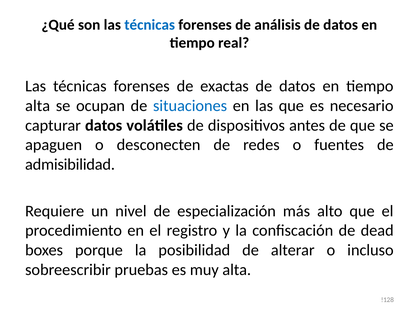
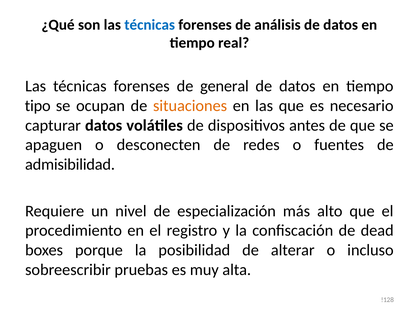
exactas: exactas -> general
alta at (38, 106): alta -> tipo
situaciones colour: blue -> orange
